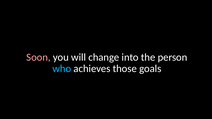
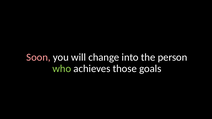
who colour: light blue -> light green
